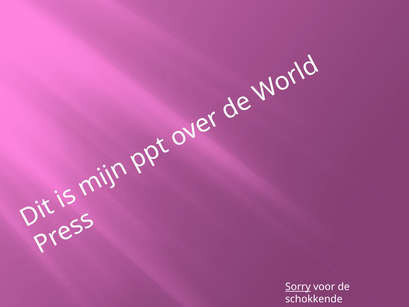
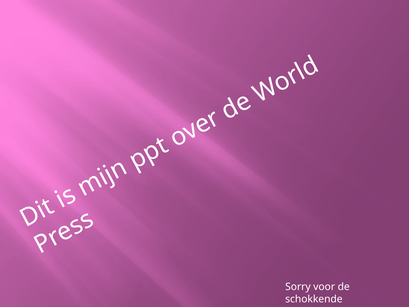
Sorry underline: present -> none
